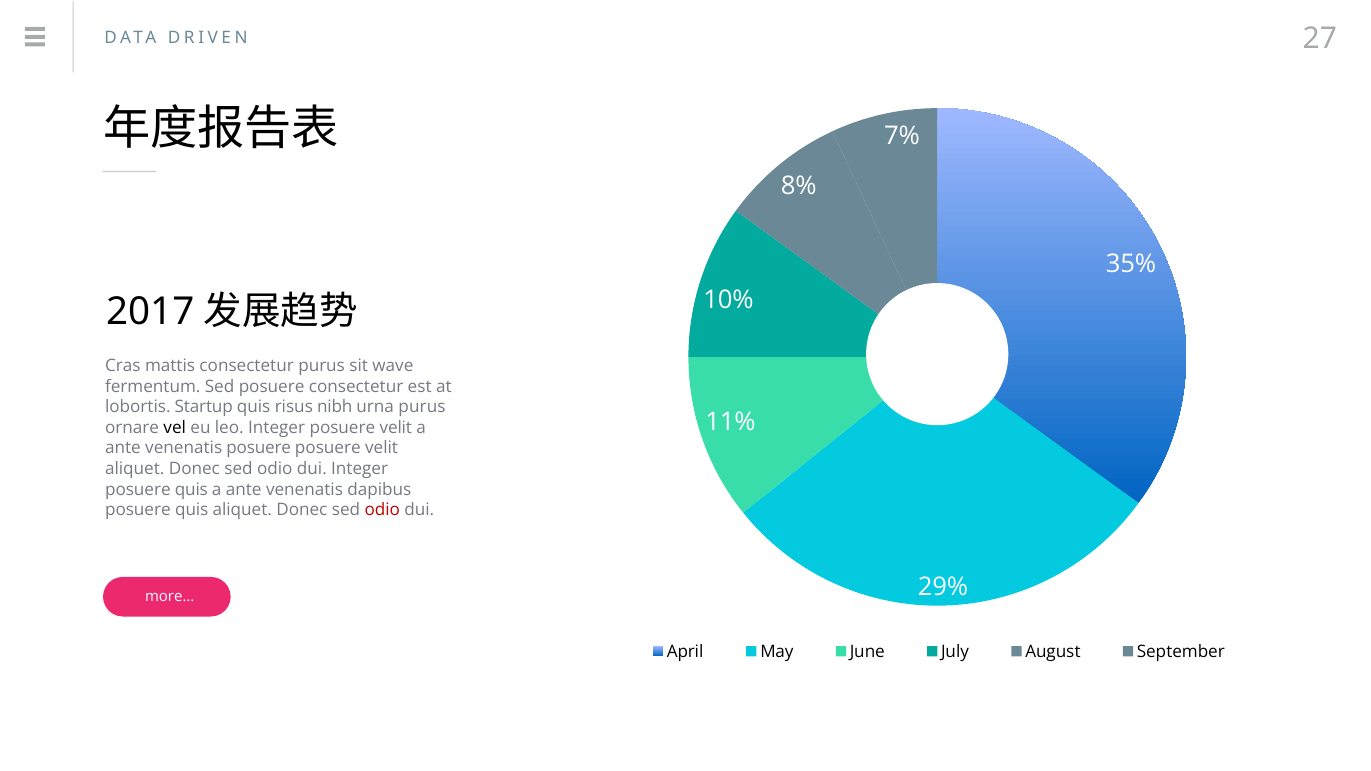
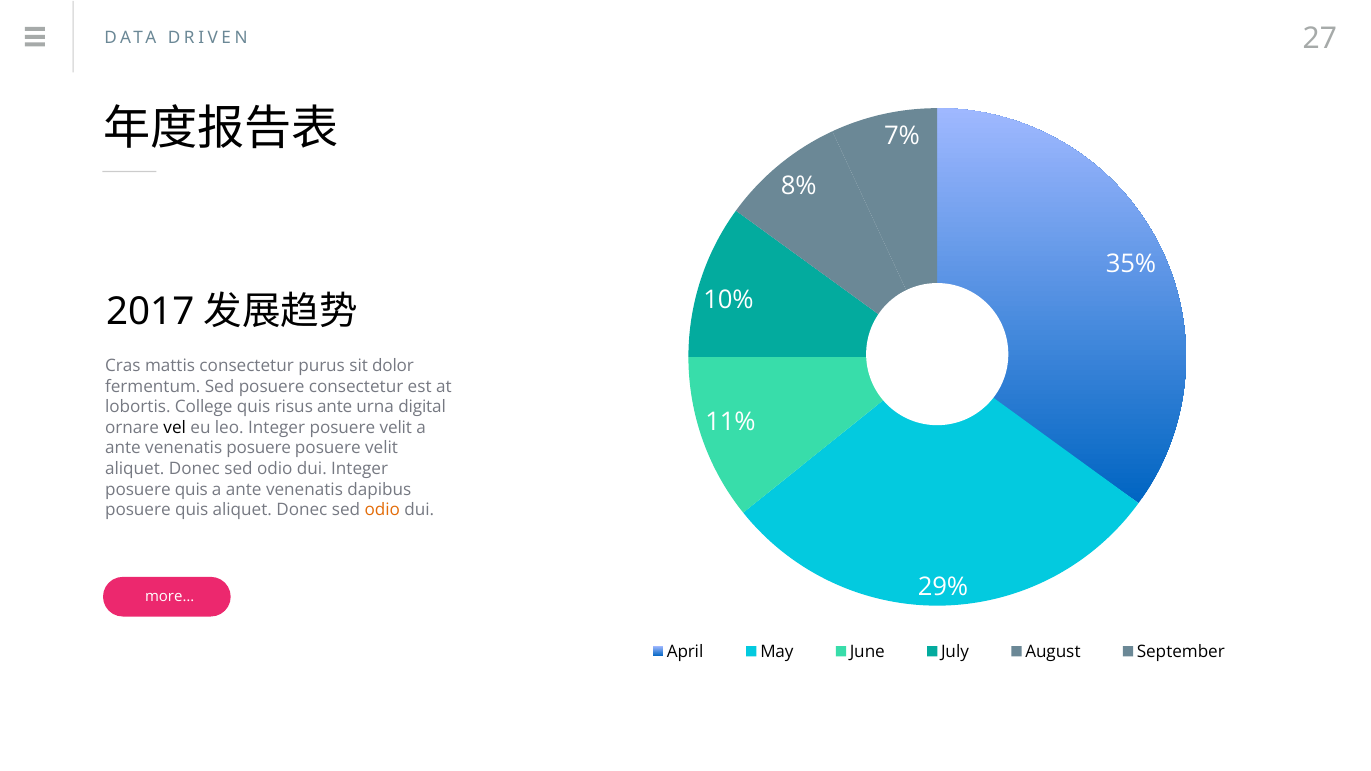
wave: wave -> dolor
Startup: Startup -> College
risus nibh: nibh -> ante
urna purus: purus -> digital
odio at (382, 510) colour: red -> orange
